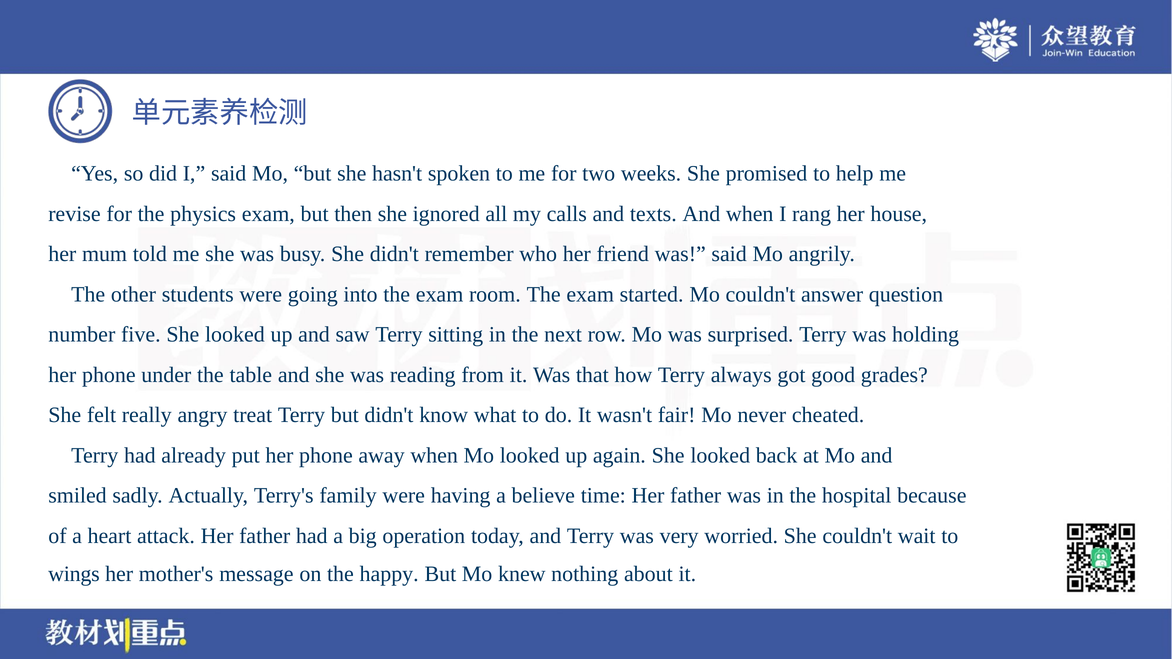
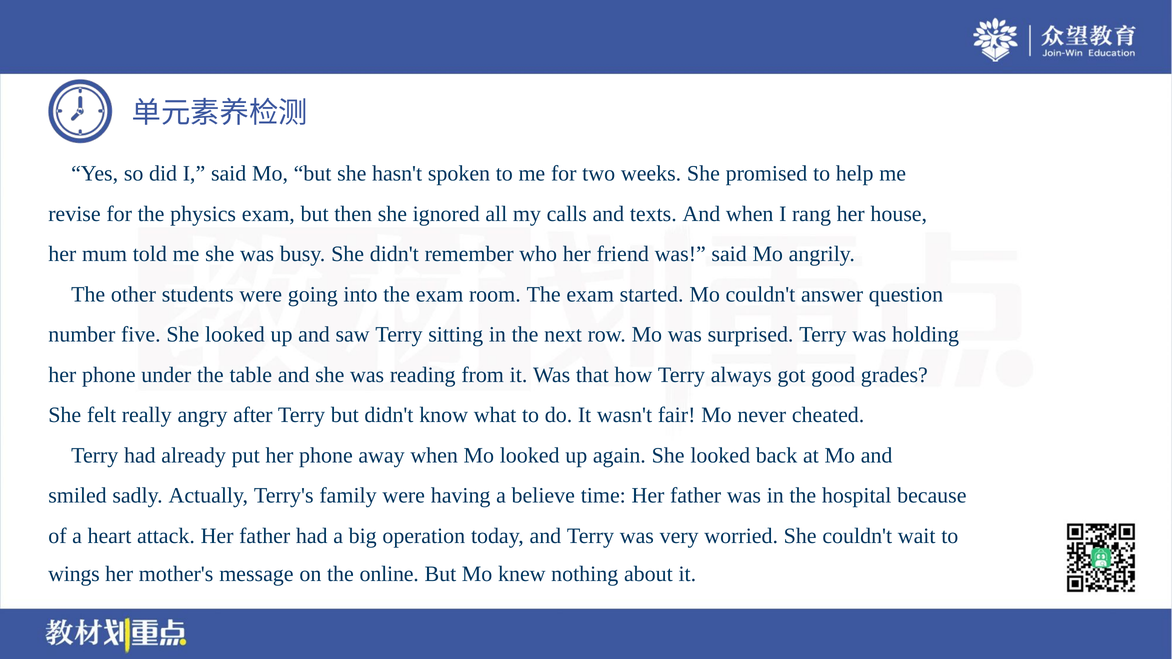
treat: treat -> after
happy: happy -> online
